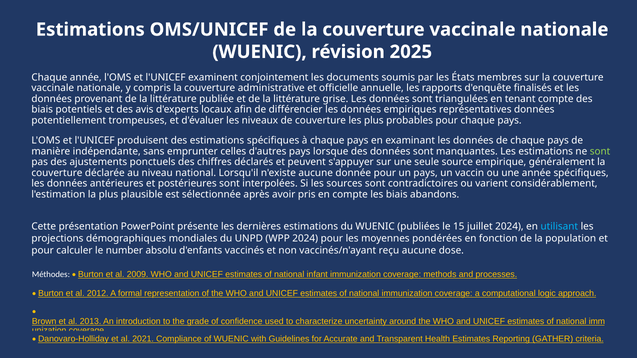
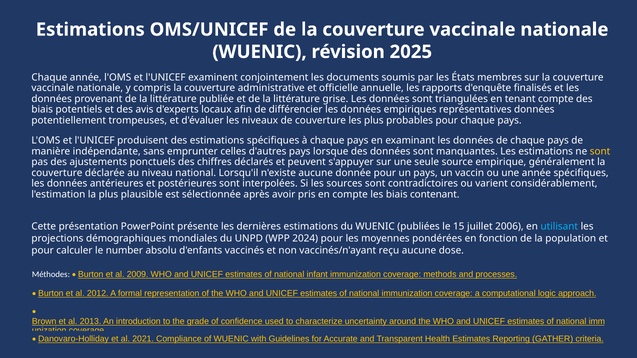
sont at (600, 151) colour: light green -> yellow
abandons: abandons -> contenant
juillet 2024: 2024 -> 2006
